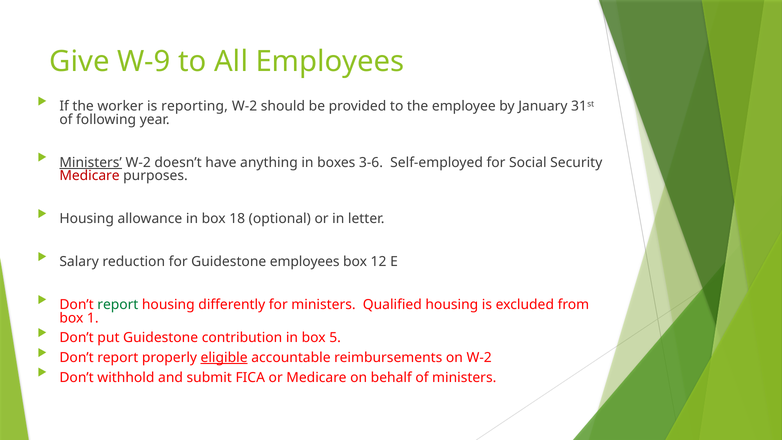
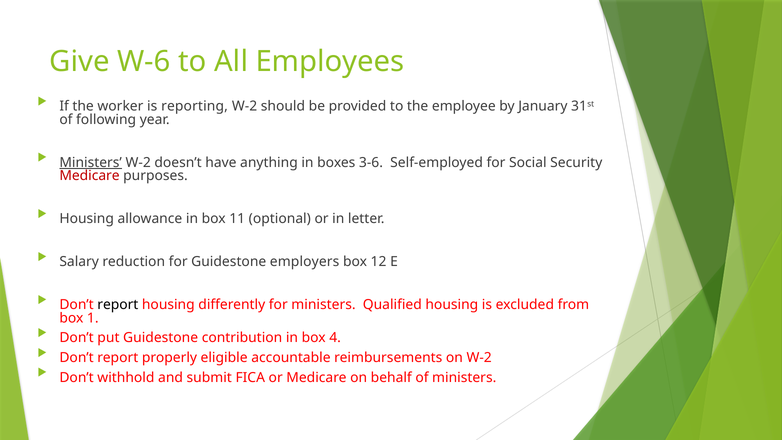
W-9: W-9 -> W-6
18: 18 -> 11
Guidestone employees: employees -> employers
report at (118, 305) colour: green -> black
5: 5 -> 4
eligible underline: present -> none
